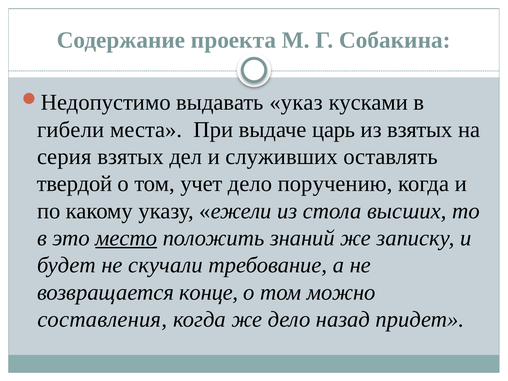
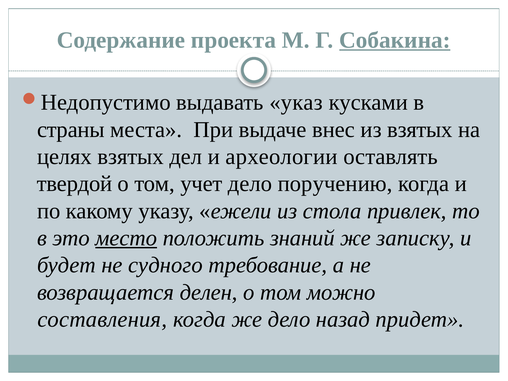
Собакина underline: none -> present
гибели: гибели -> страны
царь: царь -> внес
серия: серия -> целях
служивших: служивших -> археологии
высших: высших -> привлек
скучали: скучали -> судного
конце: конце -> делен
